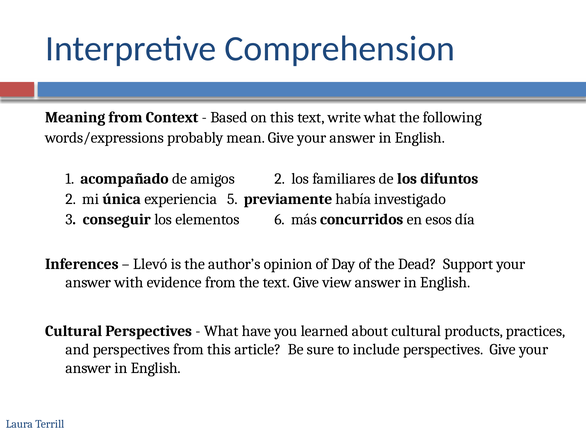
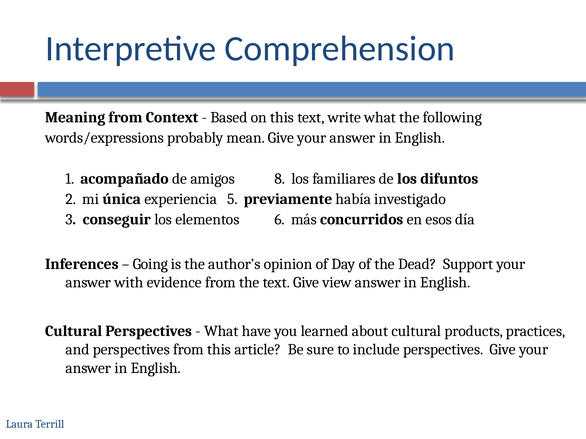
amigos 2: 2 -> 8
Llevó: Llevó -> Going
